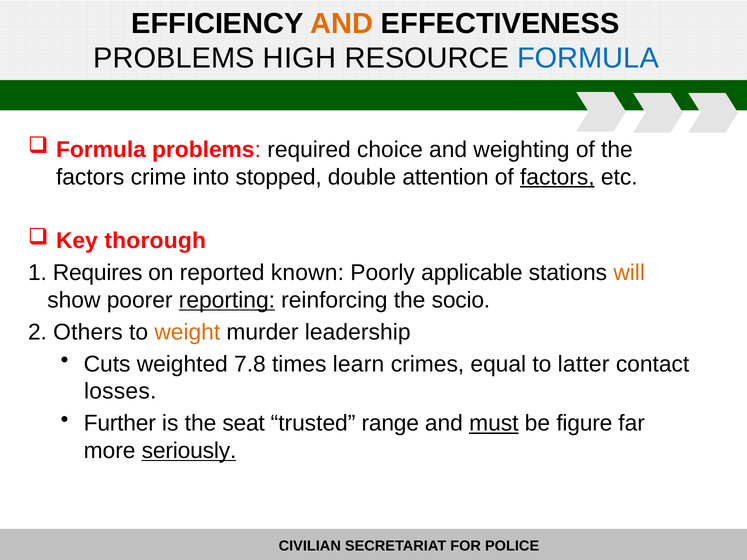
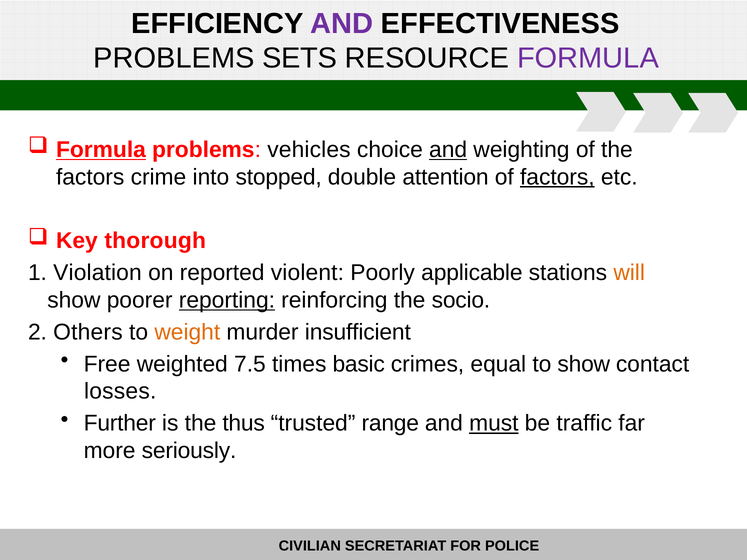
AND at (342, 23) colour: orange -> purple
HIGH: HIGH -> SETS
FORMULA at (588, 58) colour: blue -> purple
Formula at (101, 150) underline: none -> present
required: required -> vehicles
and at (448, 150) underline: none -> present
Requires: Requires -> Violation
known: known -> violent
leadership: leadership -> insufficient
Cuts: Cuts -> Free
7.8: 7.8 -> 7.5
learn: learn -> basic
to latter: latter -> show
seat: seat -> thus
figure: figure -> traffic
seriously underline: present -> none
